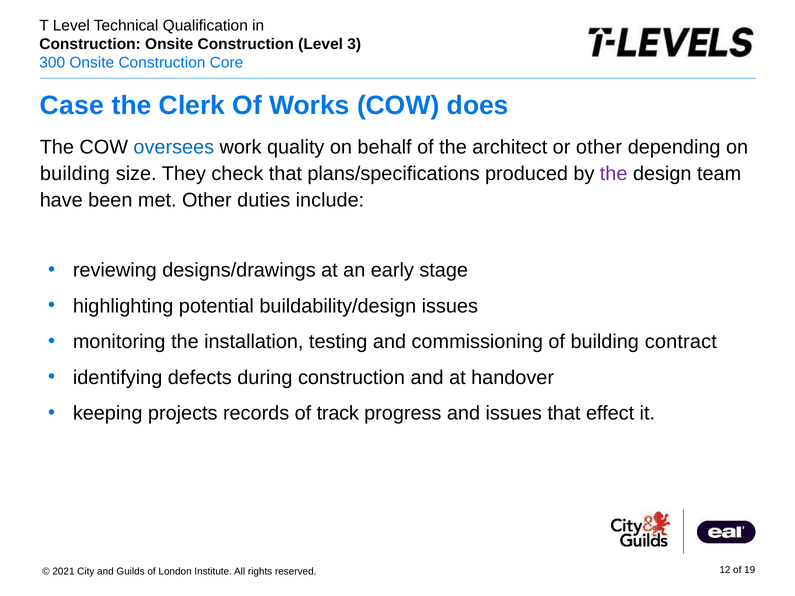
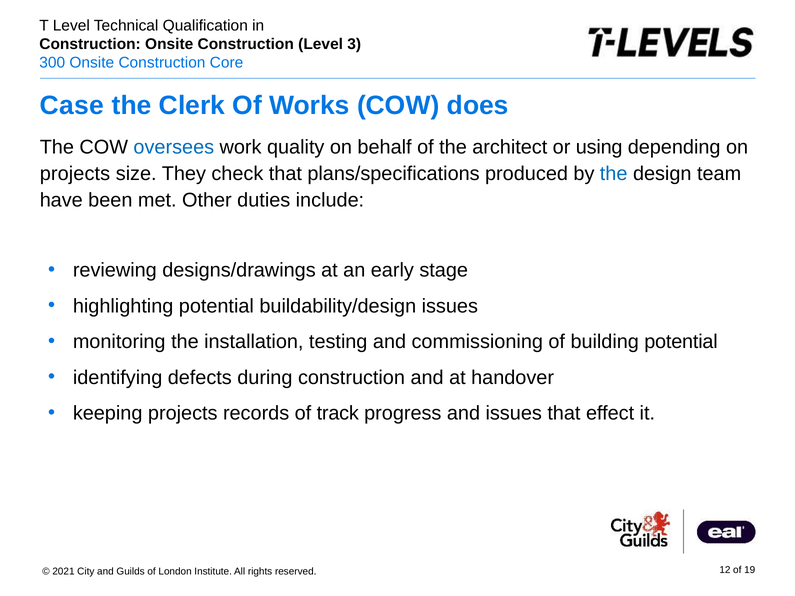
or other: other -> using
building at (75, 174): building -> projects
the at (614, 174) colour: purple -> blue
building contract: contract -> potential
